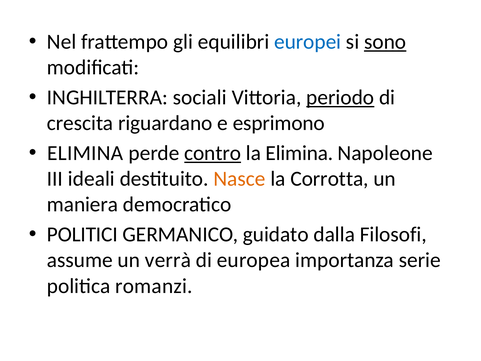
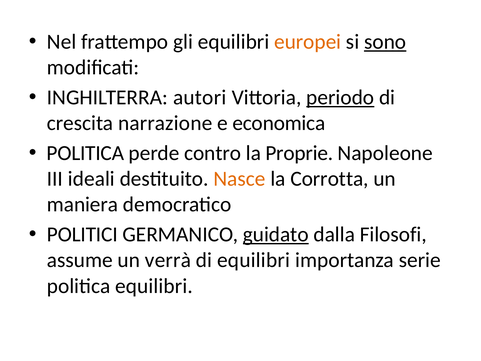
europei colour: blue -> orange
sociali: sociali -> autori
riguardano: riguardano -> narrazione
esprimono: esprimono -> economica
ELIMINA at (85, 153): ELIMINA -> POLITICA
contro underline: present -> none
la Elimina: Elimina -> Proprie
guidato underline: none -> present
di europea: europea -> equilibri
politica romanzi: romanzi -> equilibri
